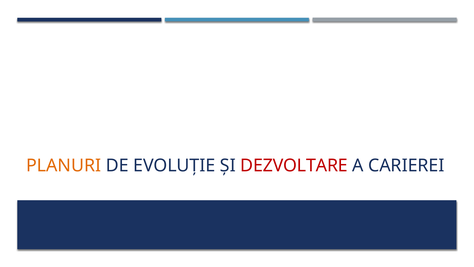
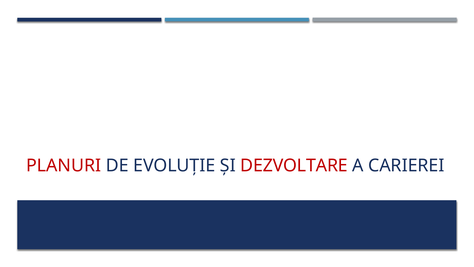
PLANURI colour: orange -> red
